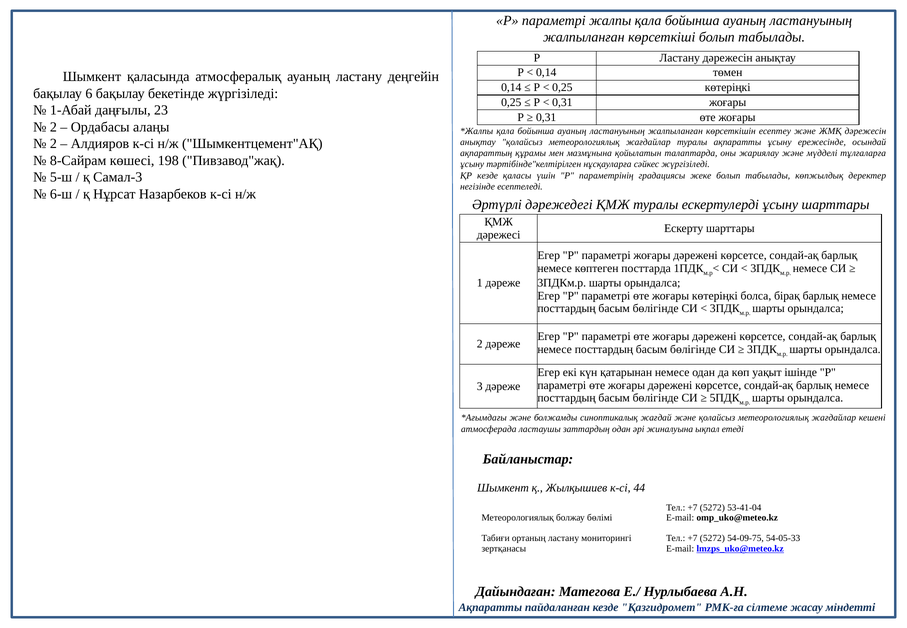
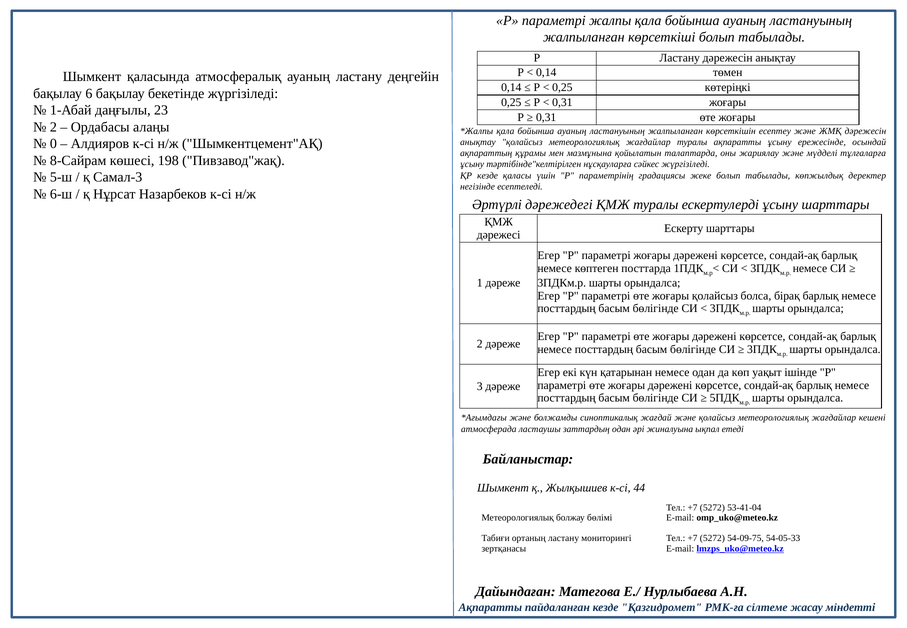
2 at (53, 144): 2 -> 0
жоғары көтеріңкі: көтеріңкі -> қолайсыз
